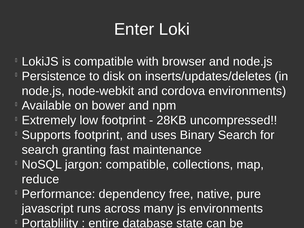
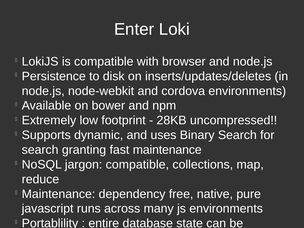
Supports footprint: footprint -> dynamic
Performance at (58, 194): Performance -> Maintenance
